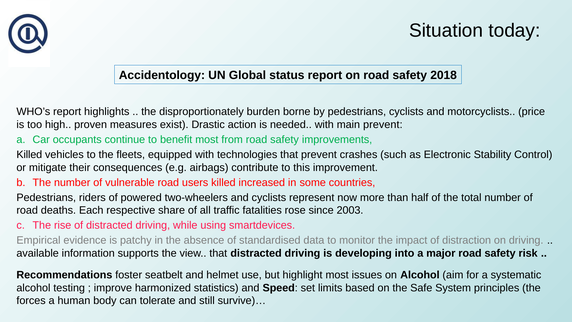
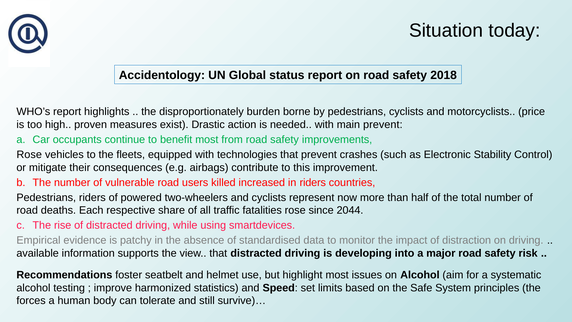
Killed at (29, 154): Killed -> Rose
in some: some -> riders
2003: 2003 -> 2044
